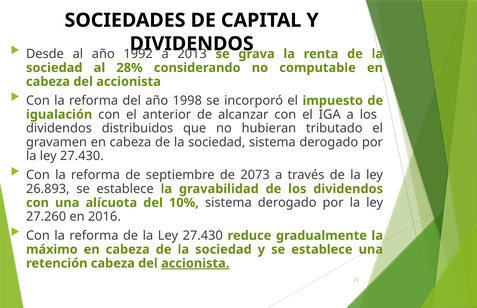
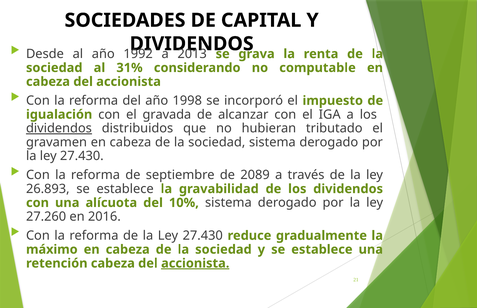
28%: 28% -> 31%
anterior: anterior -> gravada
dividendos at (59, 128) underline: none -> present
2073: 2073 -> 2089
